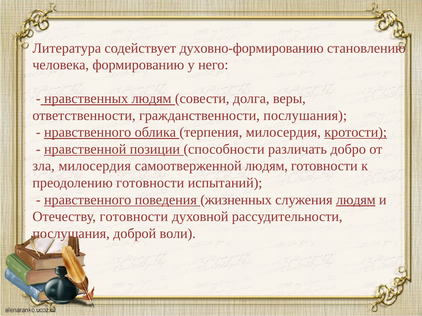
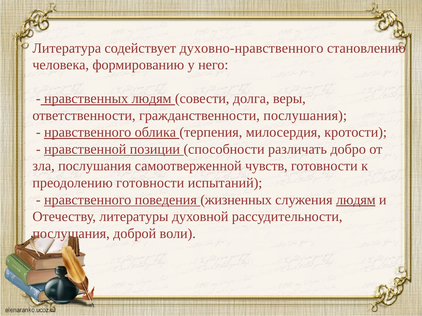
духовно-формированию: духовно-формированию -> духовно-нравственного
кротости underline: present -> none
зла милосердия: милосердия -> послушания
самоотверженной людям: людям -> чувств
Отечеству готовности: готовности -> литературы
